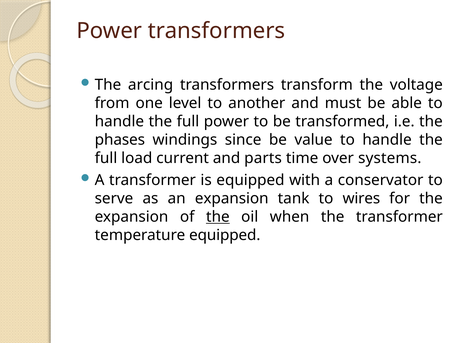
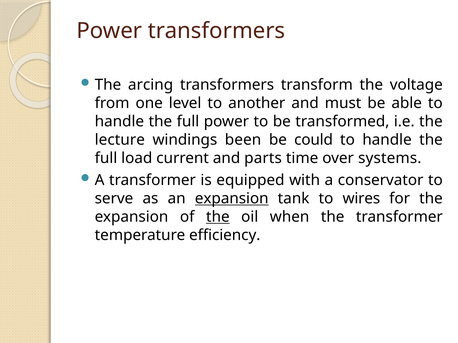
phases: phases -> lecture
since: since -> been
value: value -> could
expansion at (232, 199) underline: none -> present
temperature equipped: equipped -> efficiency
